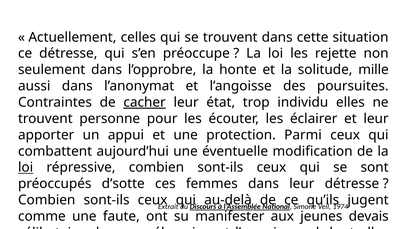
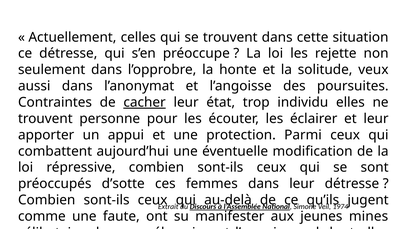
mille: mille -> veux
loi at (26, 167) underline: present -> none
devais: devais -> mines
